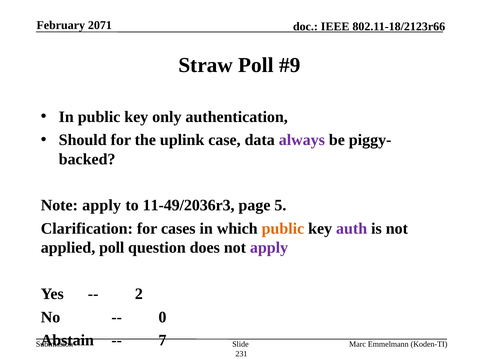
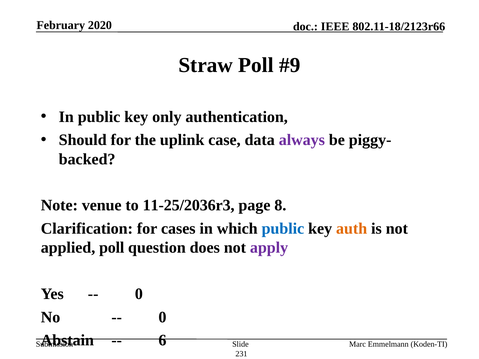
2071: 2071 -> 2020
Note apply: apply -> venue
11-49/2036r3: 11-49/2036r3 -> 11-25/2036r3
5: 5 -> 8
public at (283, 229) colour: orange -> blue
auth colour: purple -> orange
2 at (139, 294): 2 -> 0
7: 7 -> 6
